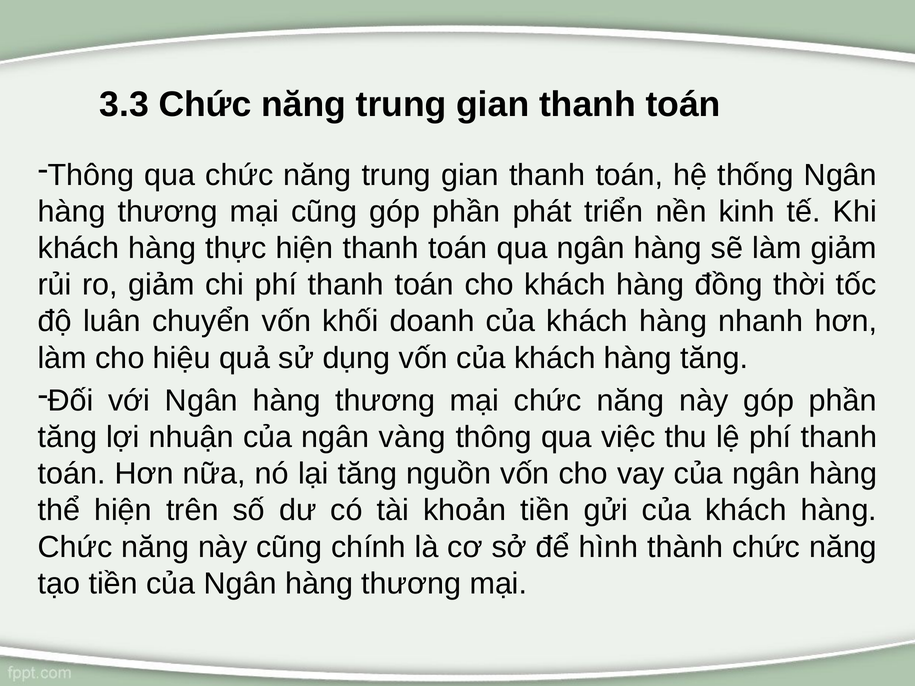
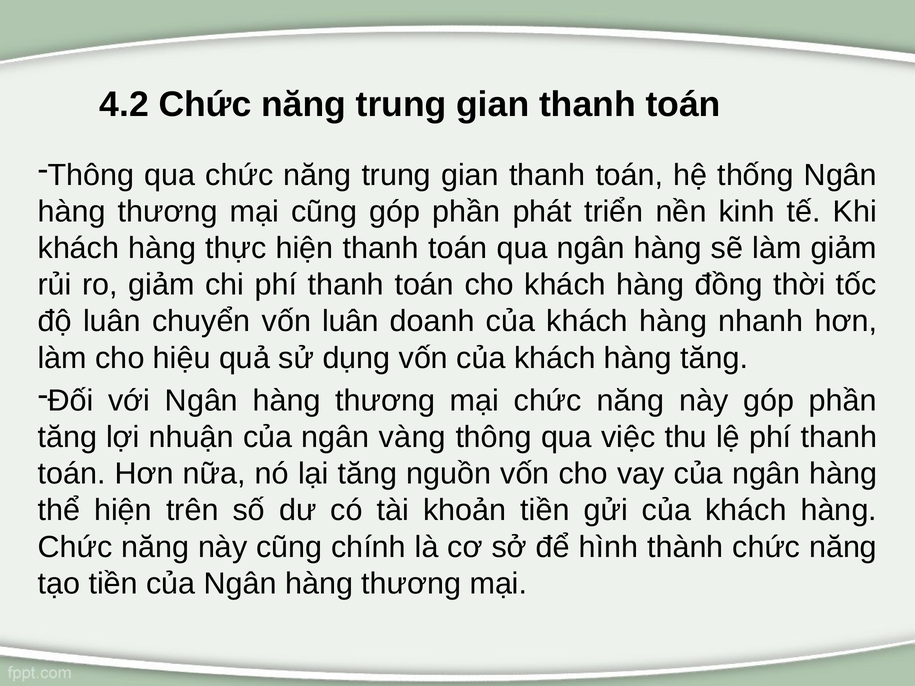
3.3: 3.3 -> 4.2
vốn khối: khối -> luân
